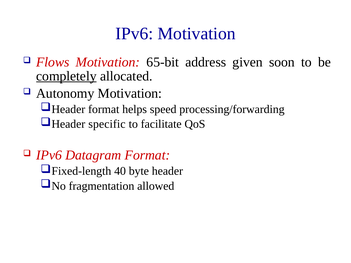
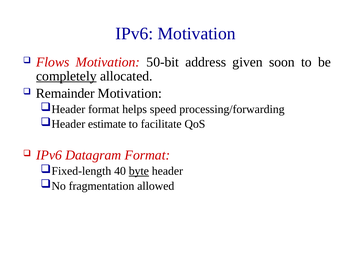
65-bit: 65-bit -> 50-bit
Autonomy: Autonomy -> Remainder
specific: specific -> estimate
byte underline: none -> present
